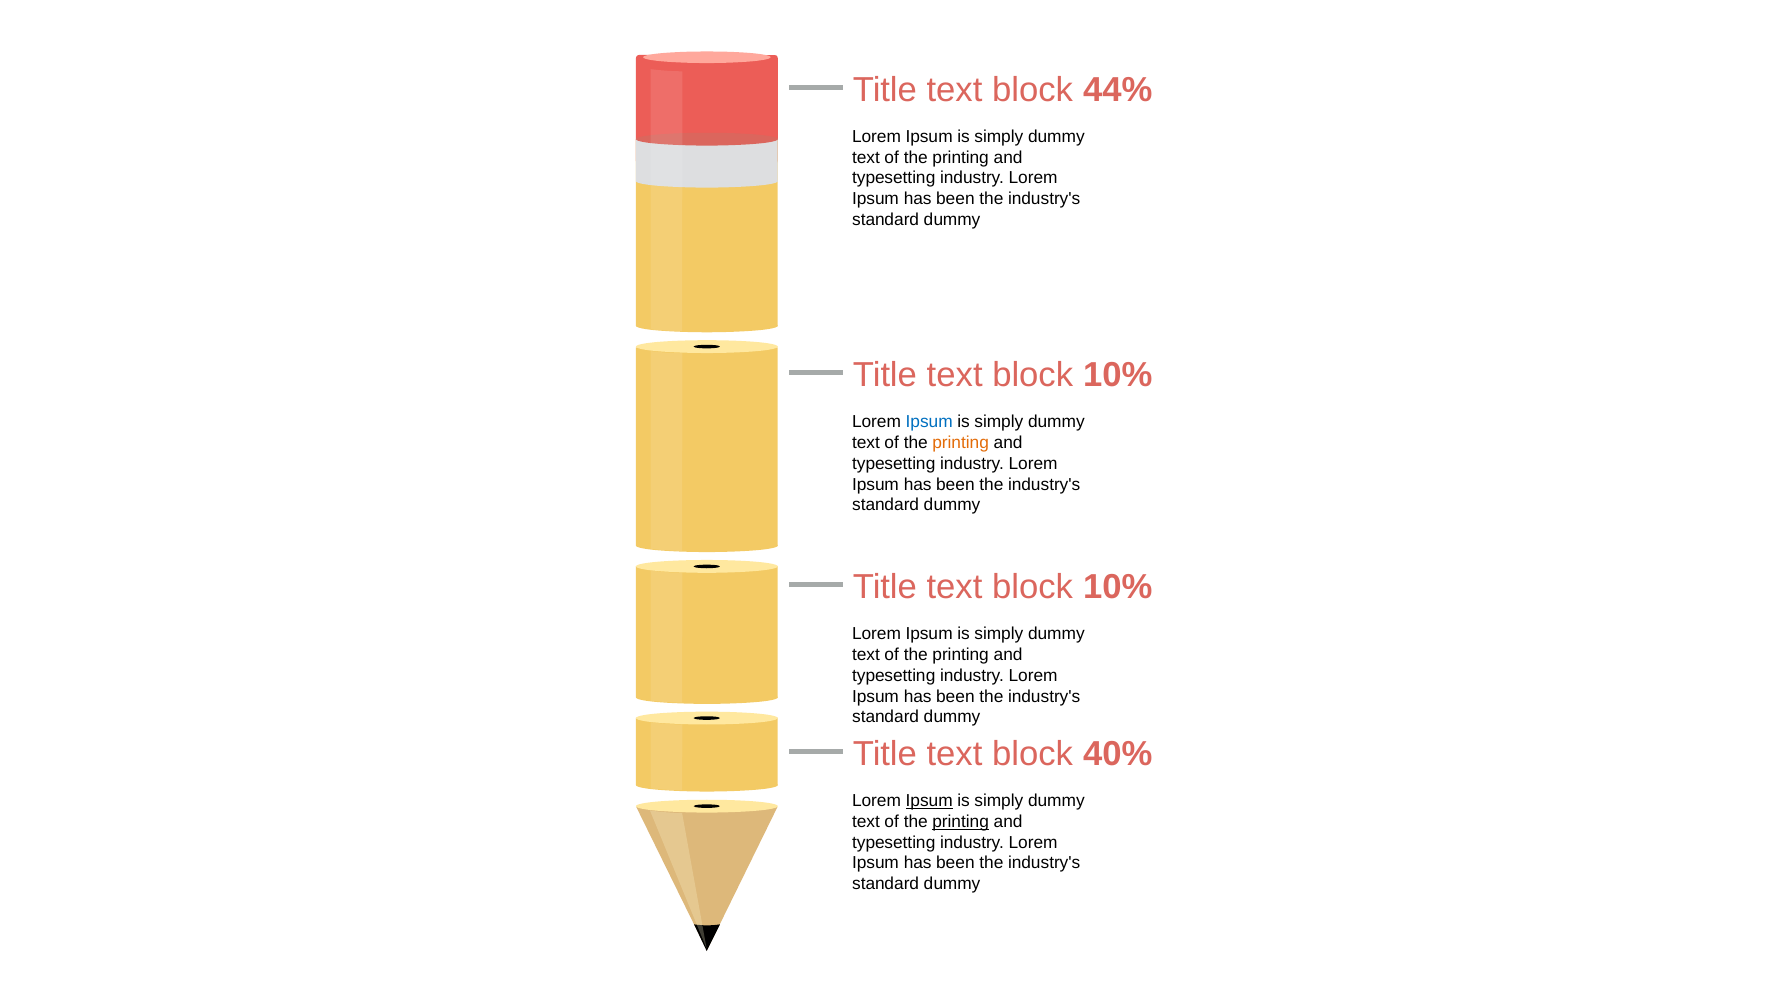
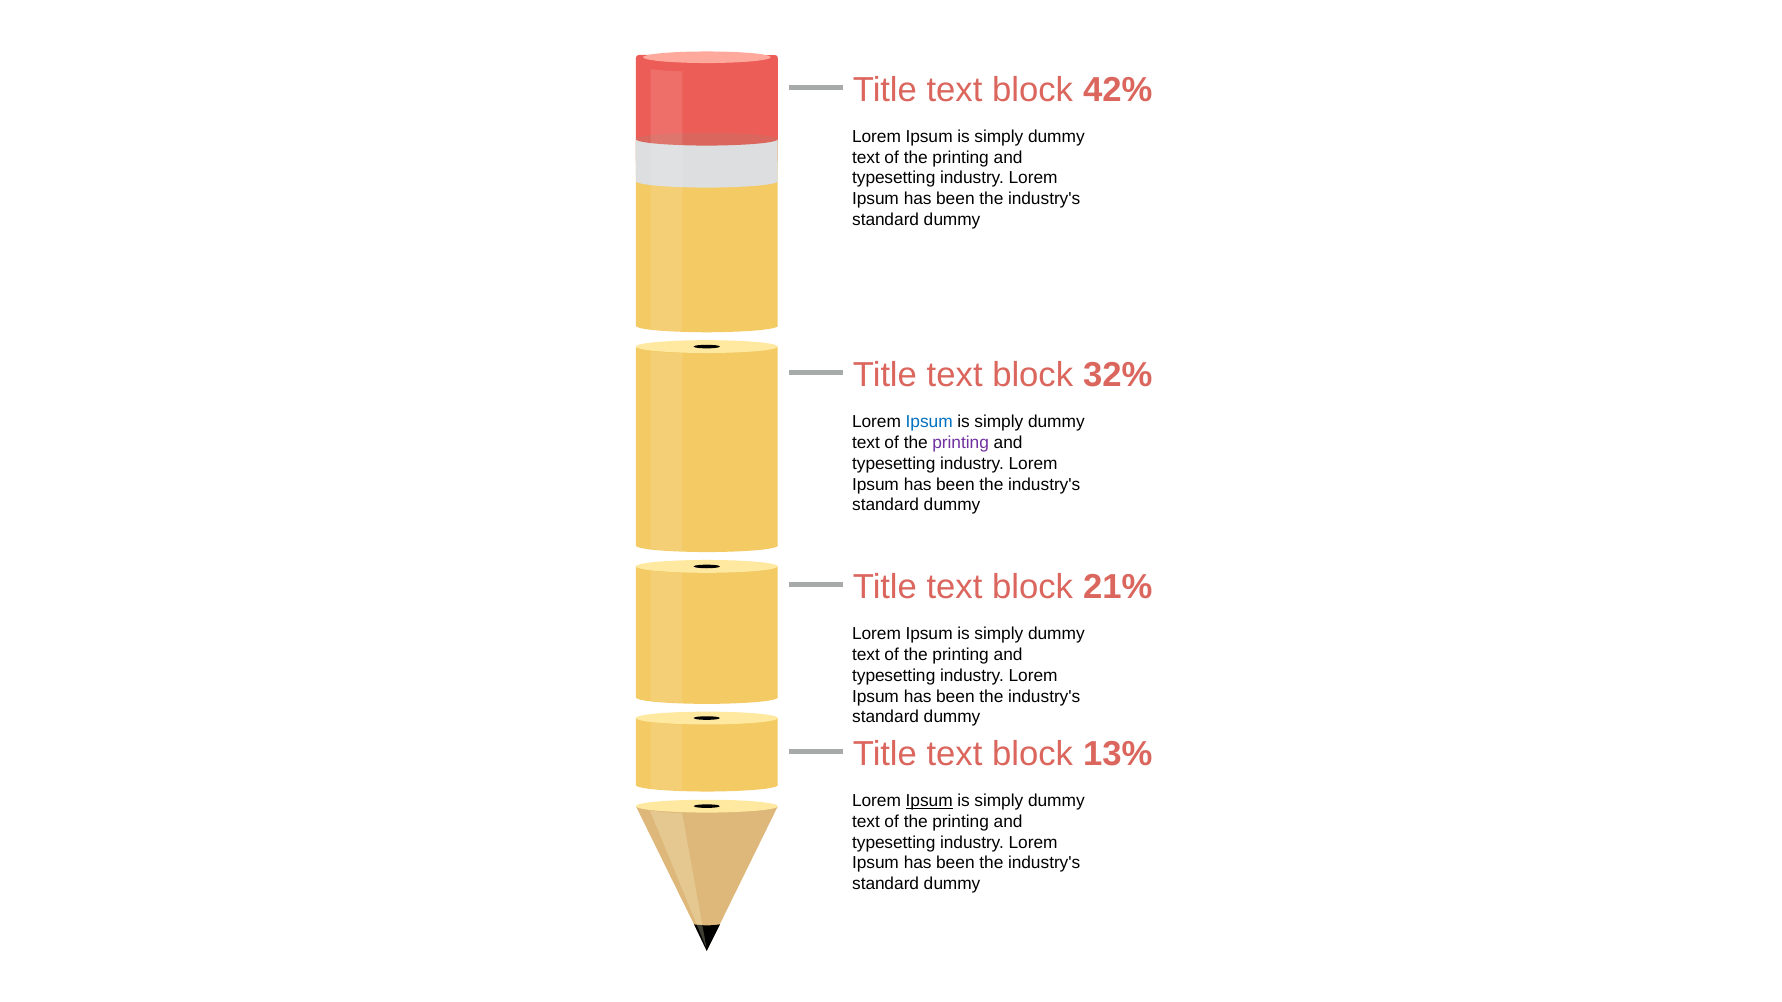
44%: 44% -> 42%
10% at (1118, 376): 10% -> 32%
printing at (961, 443) colour: orange -> purple
10% at (1118, 588): 10% -> 21%
40%: 40% -> 13%
printing at (961, 822) underline: present -> none
